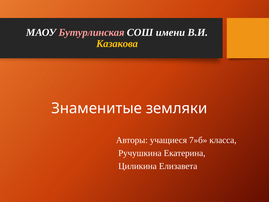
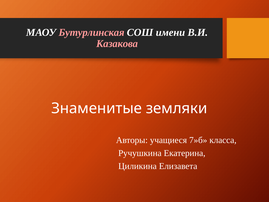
Казакова colour: yellow -> pink
